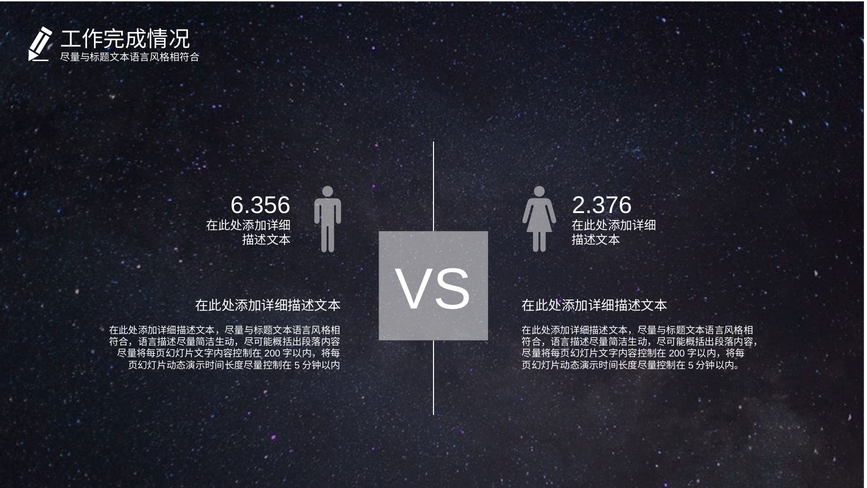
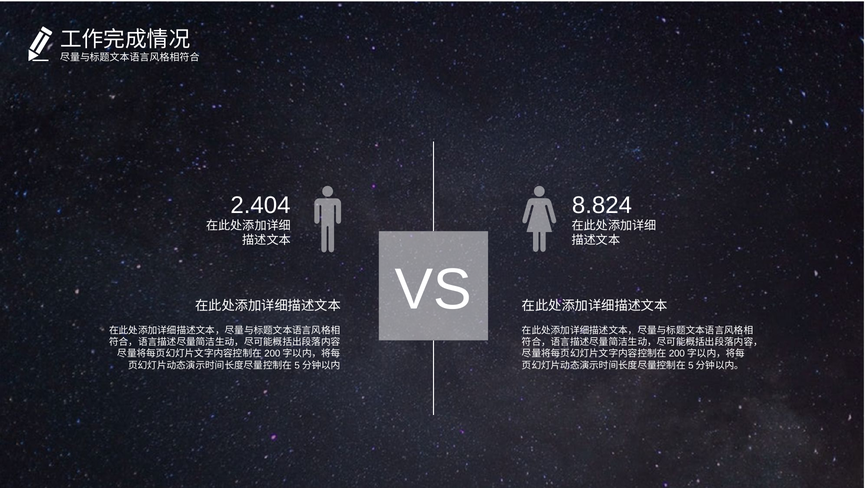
6.356: 6.356 -> 2.404
2.376: 2.376 -> 8.824
